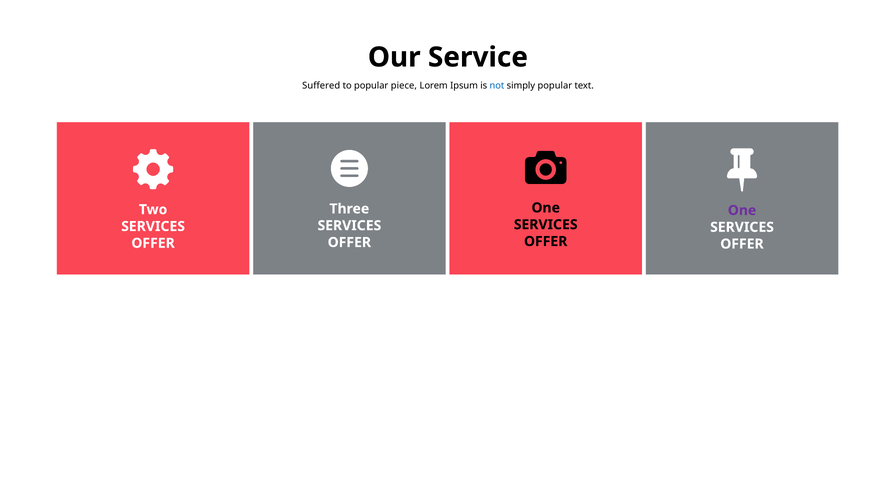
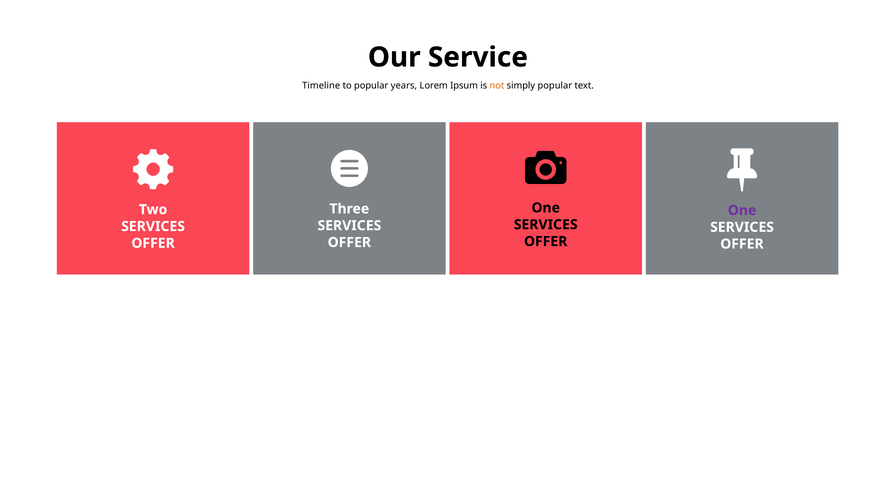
Suffered: Suffered -> Timeline
piece: piece -> years
not colour: blue -> orange
